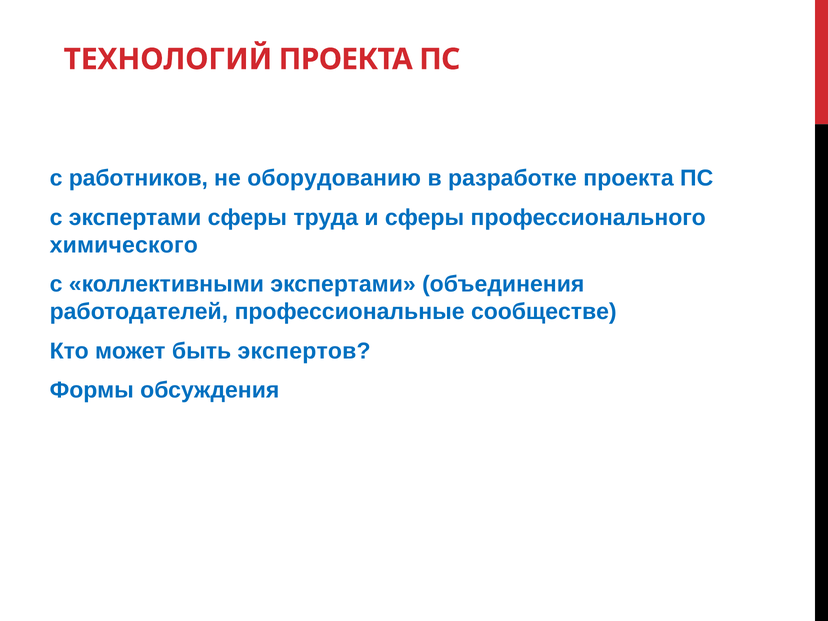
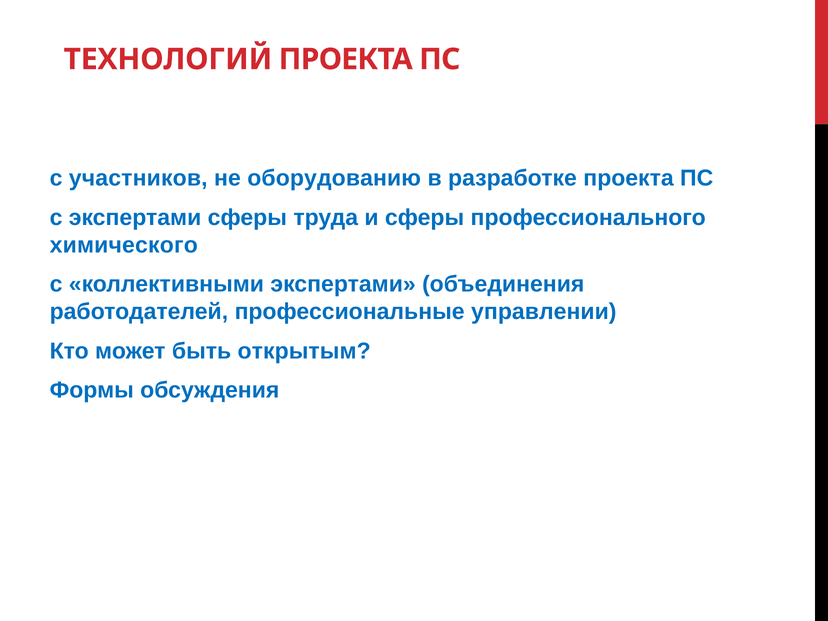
работников: работников -> участников
сообществе: сообществе -> управлении
экспертов: экспертов -> открытым
